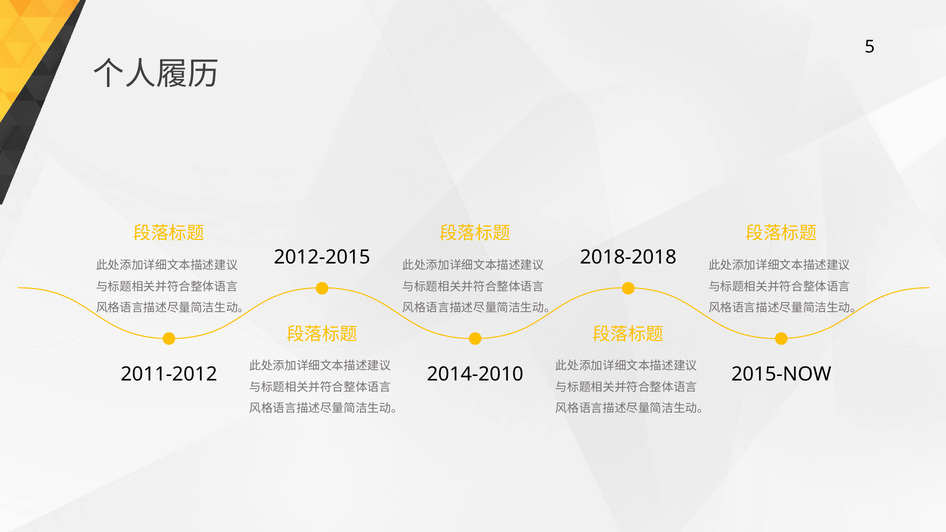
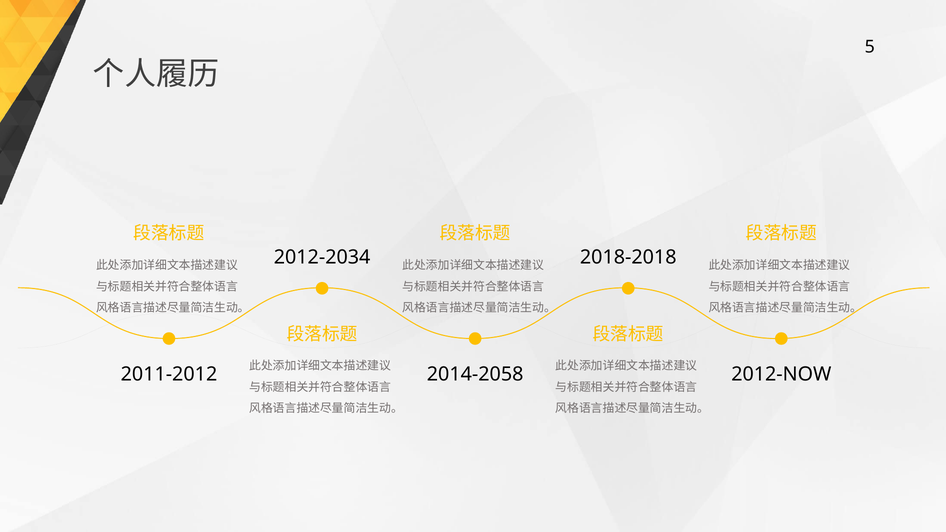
2012-2015: 2012-2015 -> 2012-2034
2014-2010: 2014-2010 -> 2014-2058
2015-NOW: 2015-NOW -> 2012-NOW
